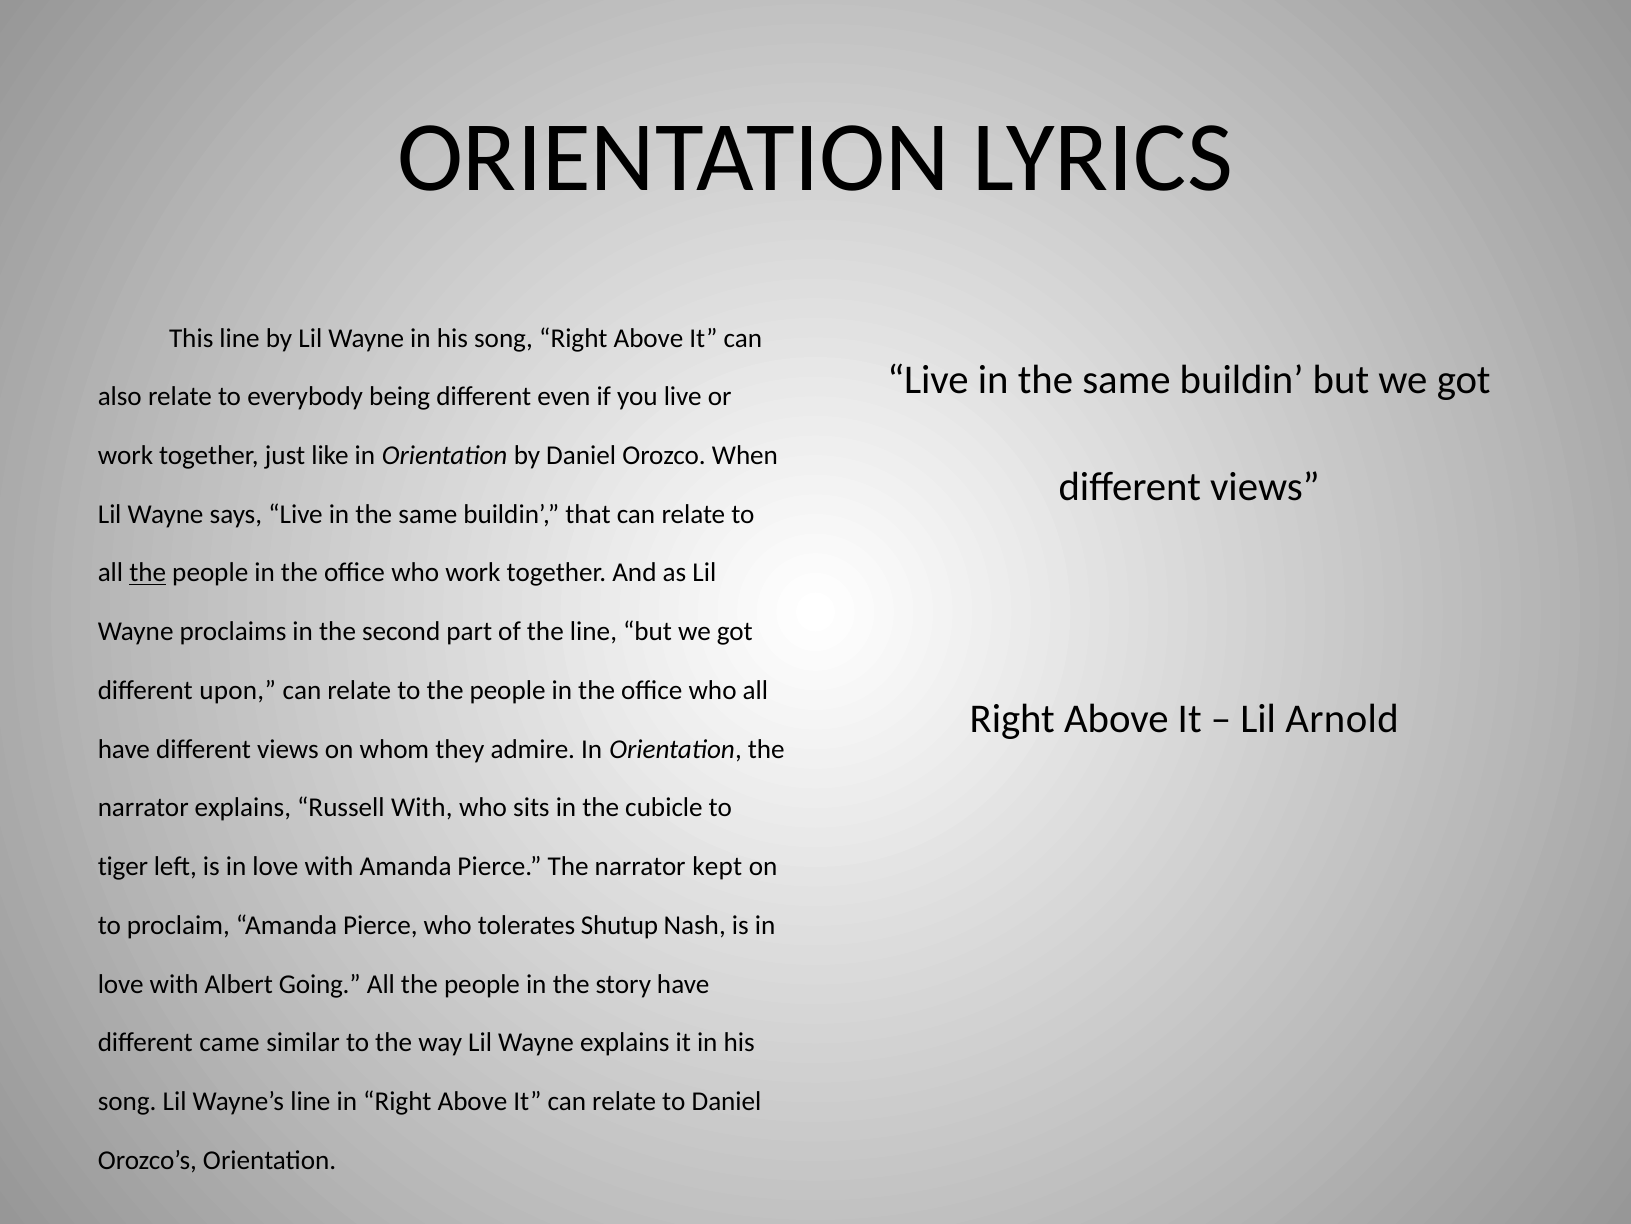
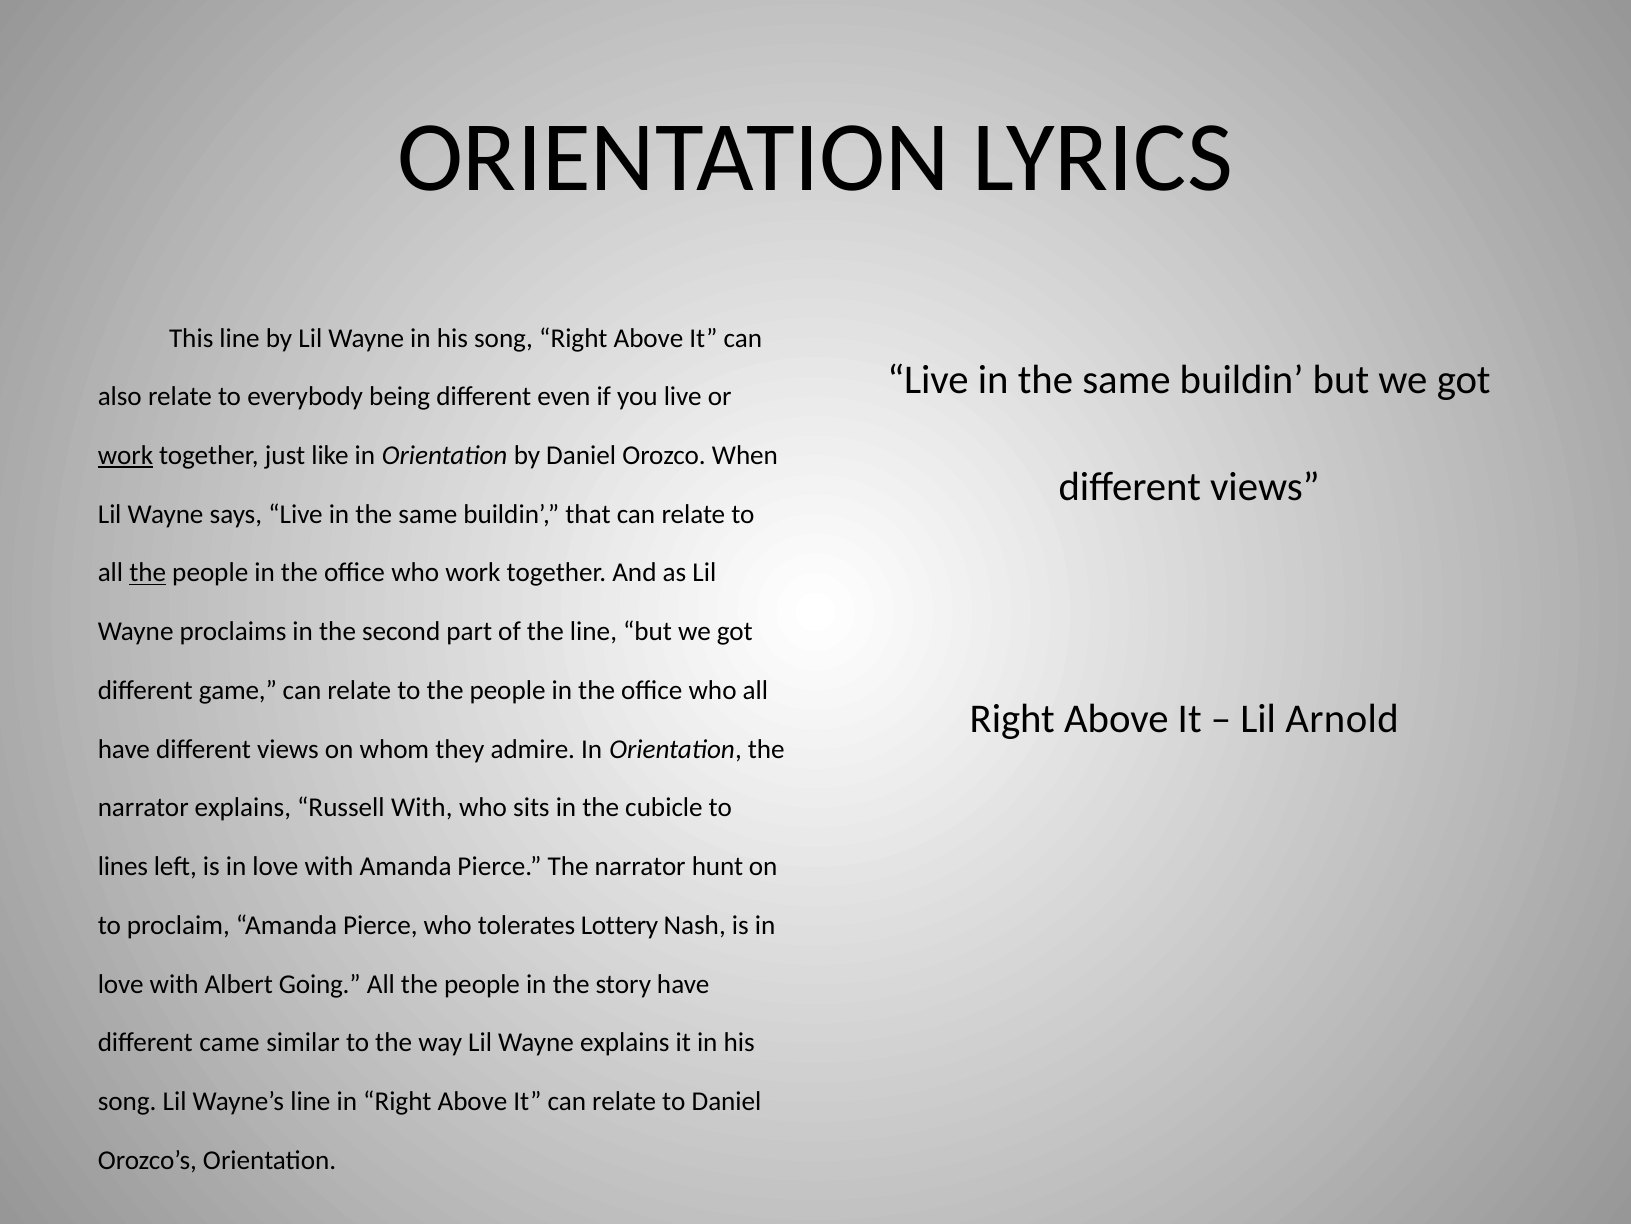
work at (125, 455) underline: none -> present
upon: upon -> game
tiger: tiger -> lines
kept: kept -> hunt
Shutup: Shutup -> Lottery
